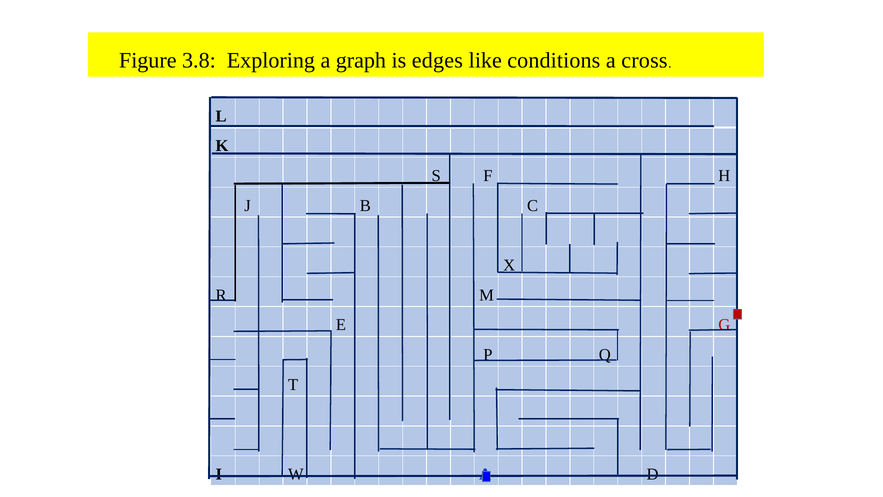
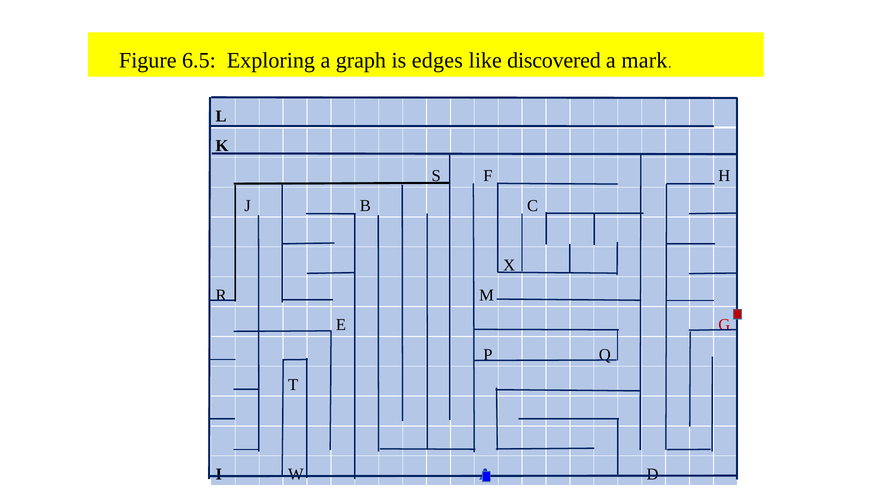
3.8: 3.8 -> 6.5
conditions: conditions -> discovered
cross: cross -> mark
